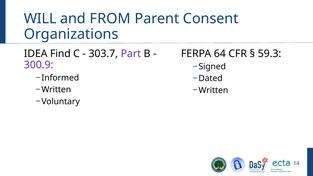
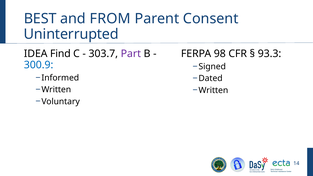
WILL: WILL -> BEST
Organizations: Organizations -> Uninterrupted
64: 64 -> 98
59.3: 59.3 -> 93.3
300.9 colour: purple -> blue
